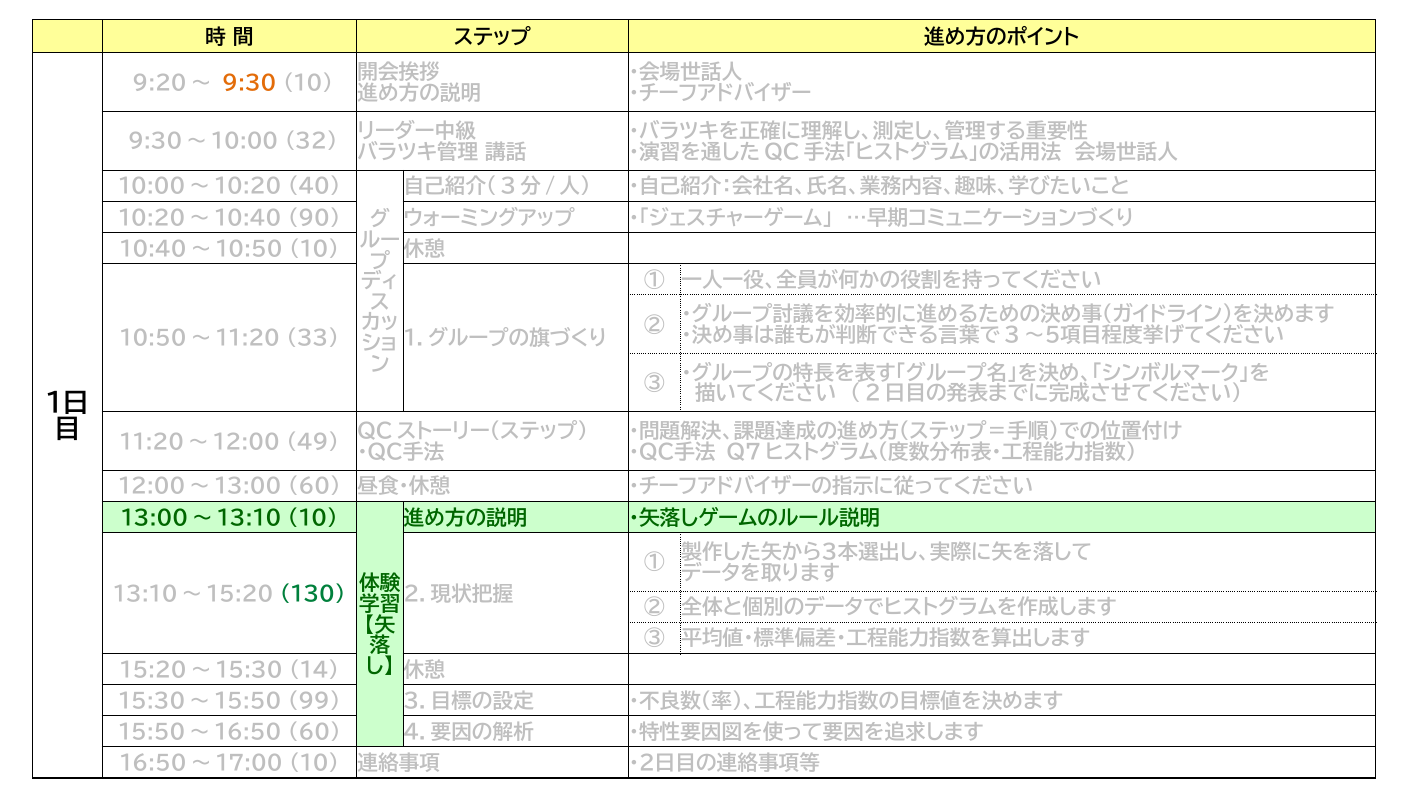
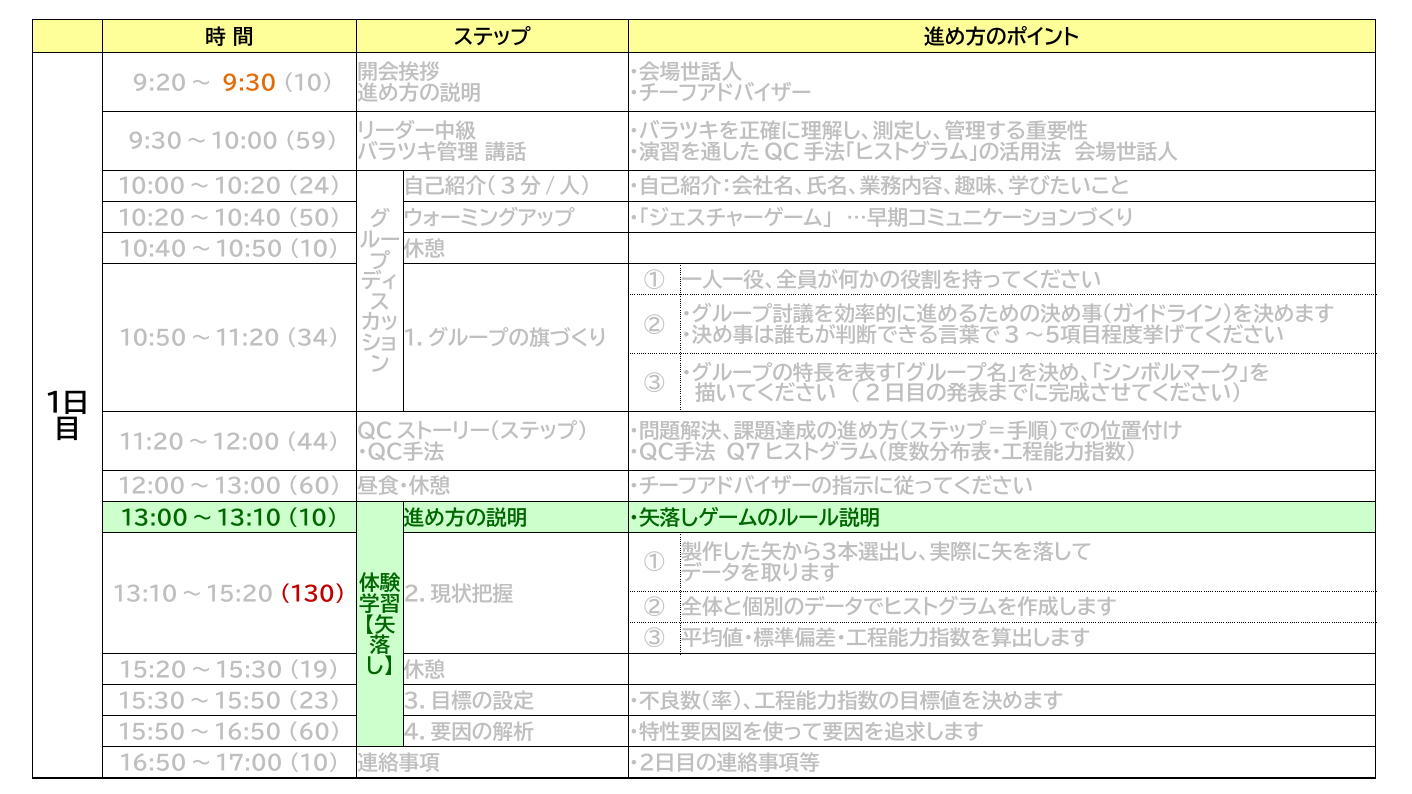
32: 32 -> 59
40: 40 -> 24
90: 90 -> 50
33: 33 -> 34
49: 49 -> 44
130 colour: green -> red
14: 14 -> 19
99: 99 -> 23
